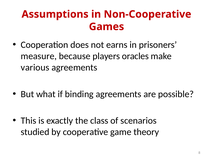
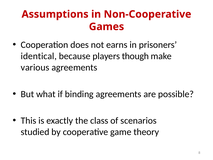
measure: measure -> identical
oracles: oracles -> though
